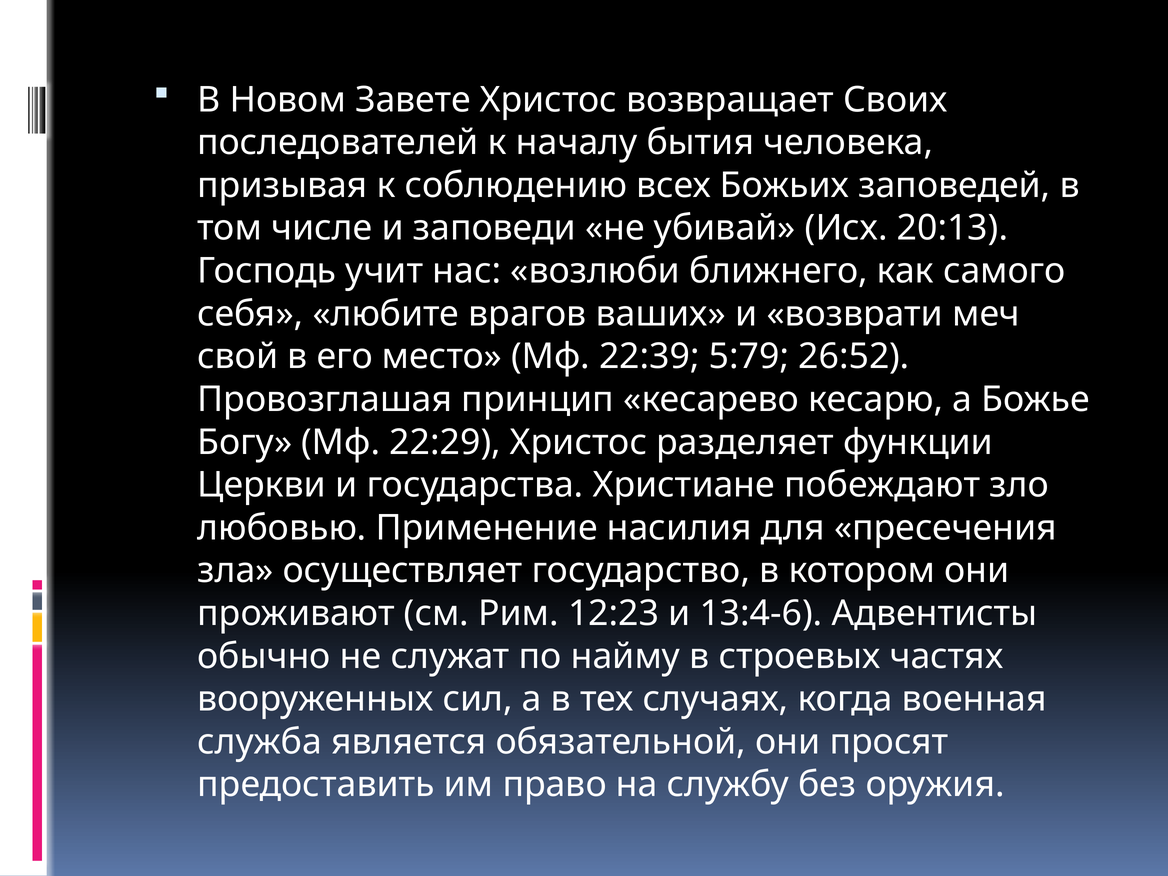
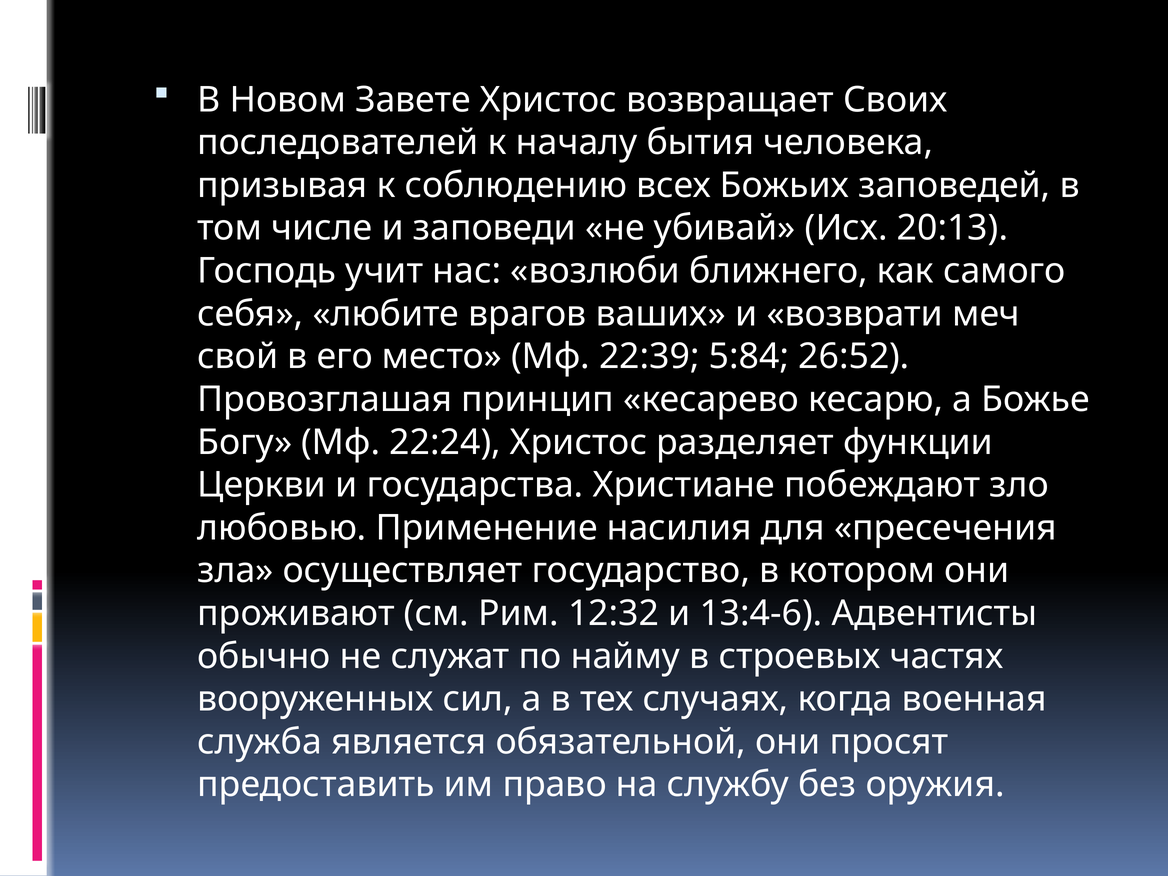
5:79: 5:79 -> 5:84
22:29: 22:29 -> 22:24
12:23: 12:23 -> 12:32
